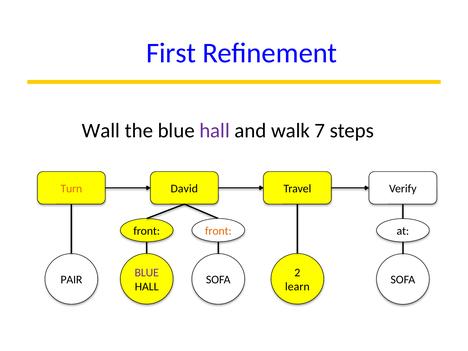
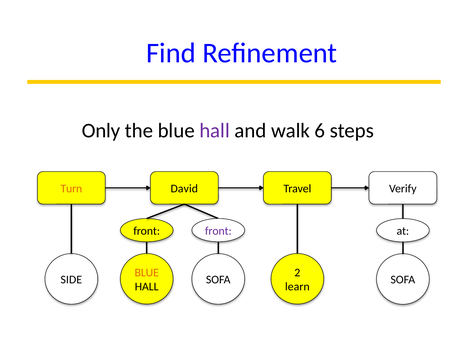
First: First -> Find
Wall: Wall -> Only
7: 7 -> 6
front at (218, 231) colour: orange -> purple
BLUE at (147, 273) colour: purple -> orange
PAIR: PAIR -> SIDE
